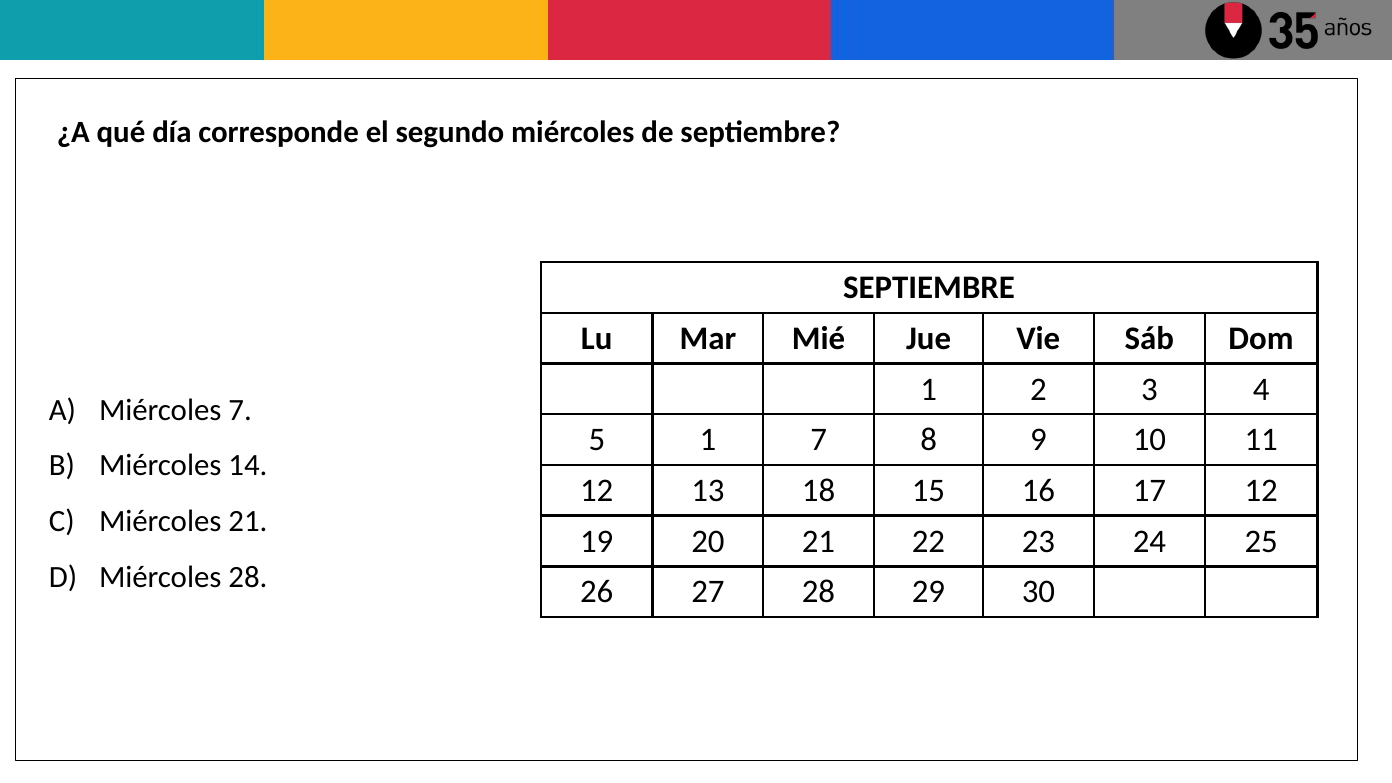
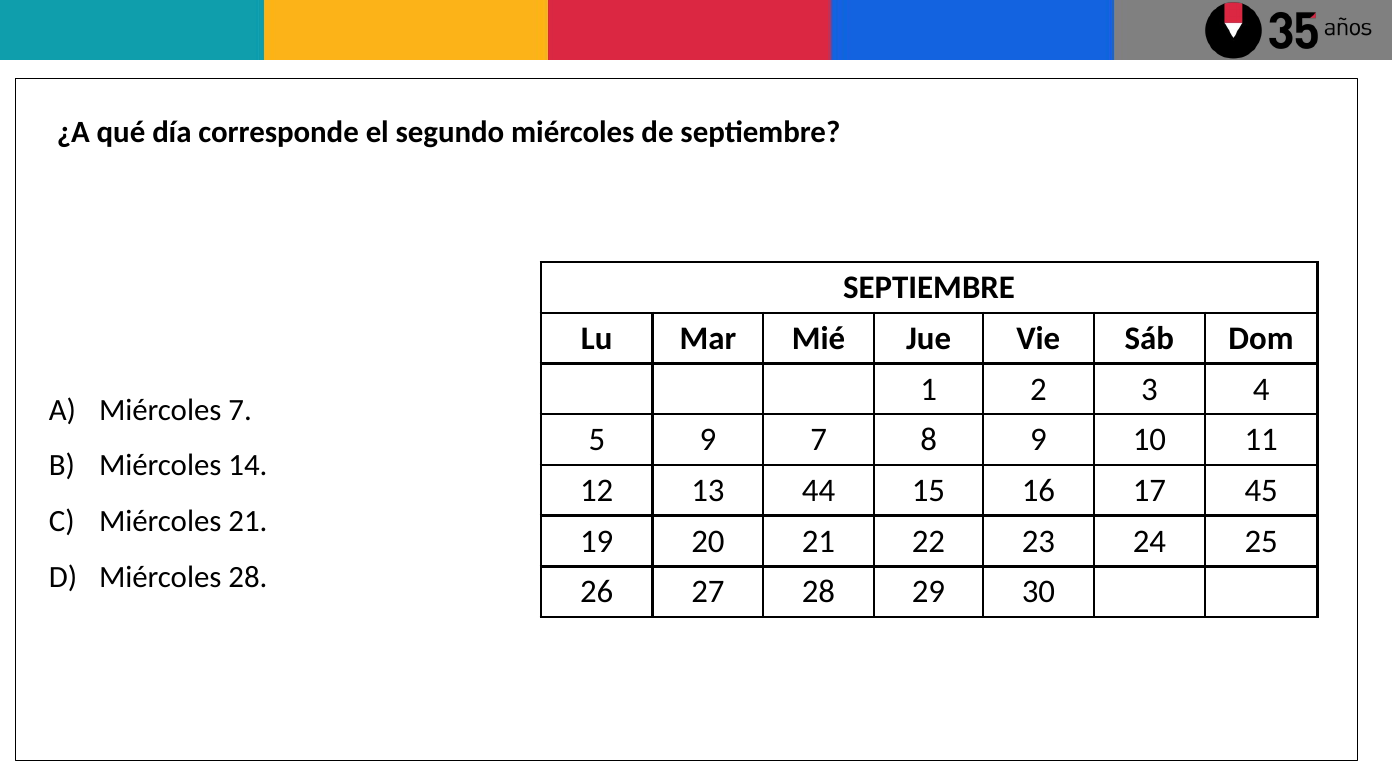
5 1: 1 -> 9
18: 18 -> 44
17 12: 12 -> 45
